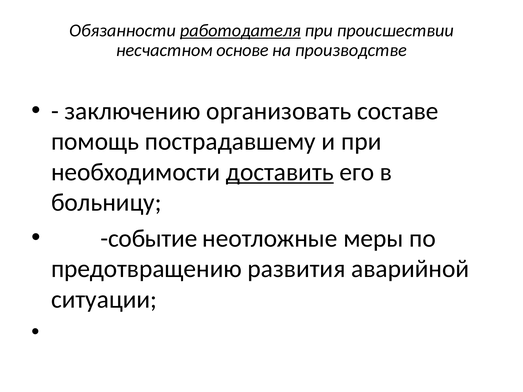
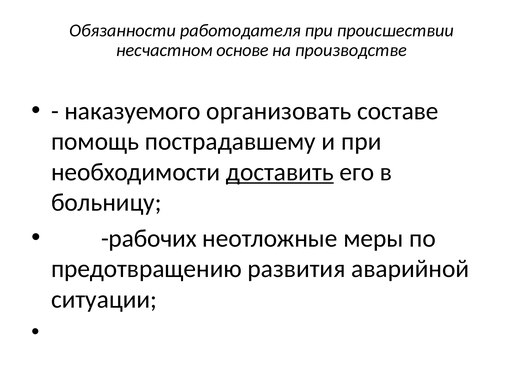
работодателя underline: present -> none
заключению: заключению -> наказуемого
событие: событие -> рабочих
